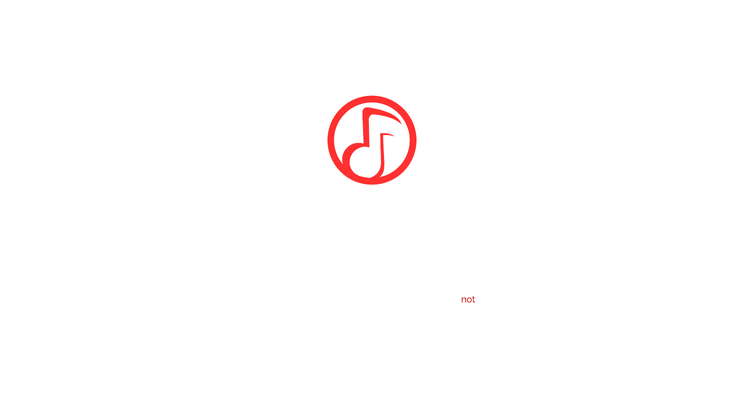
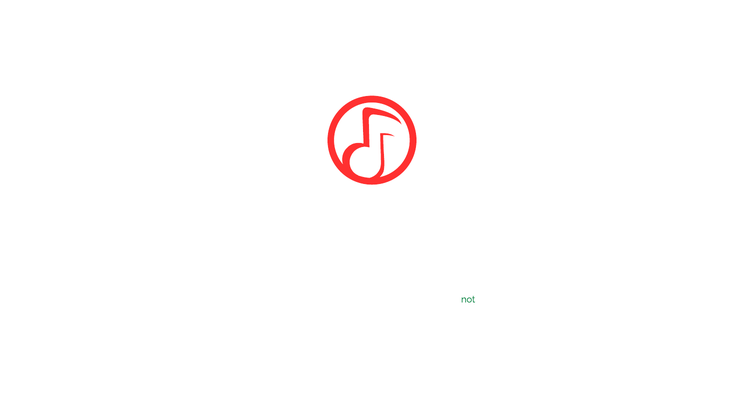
not colour: red -> green
